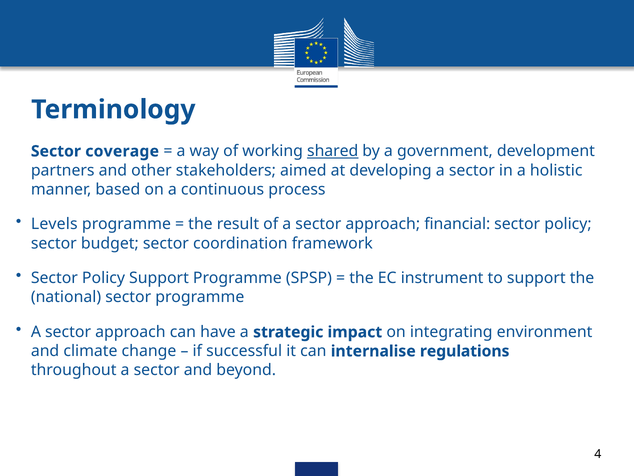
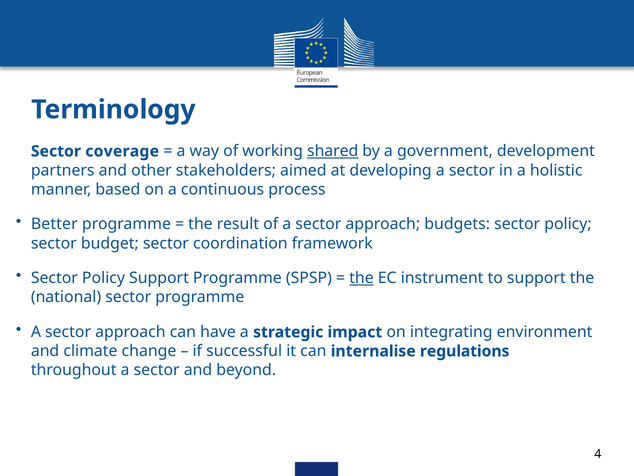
Levels: Levels -> Better
financial: financial -> budgets
the at (361, 278) underline: none -> present
